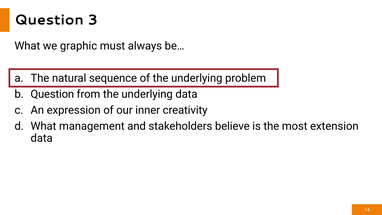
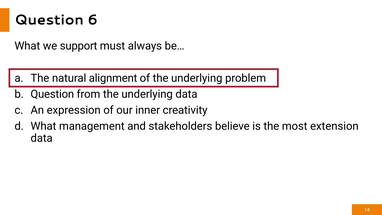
3: 3 -> 6
graphic: graphic -> support
sequence: sequence -> alignment
